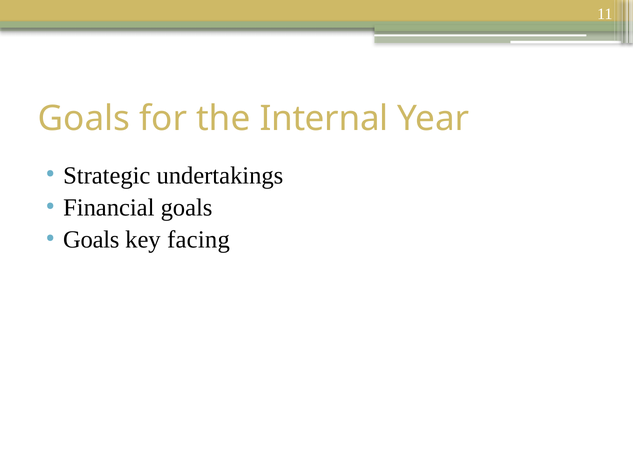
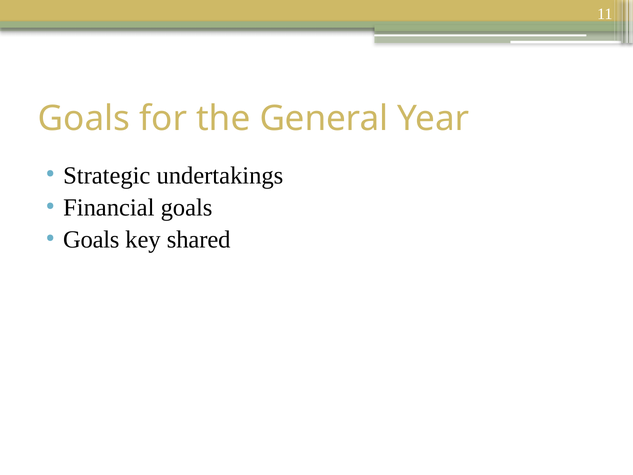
Internal: Internal -> General
facing: facing -> shared
